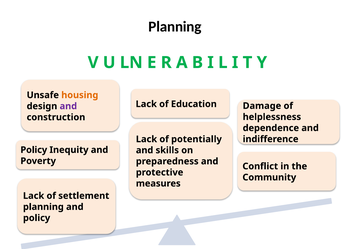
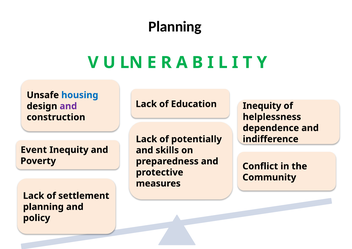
housing colour: orange -> blue
Damage at (262, 106): Damage -> Inequity
Policy at (34, 150): Policy -> Event
